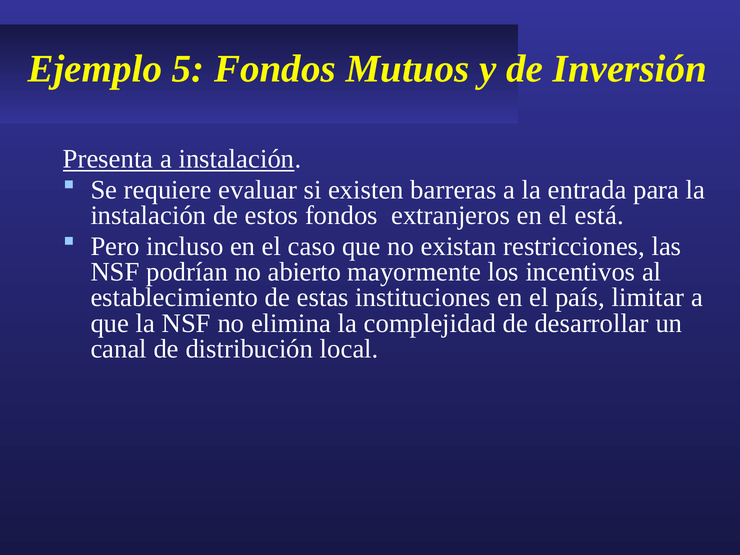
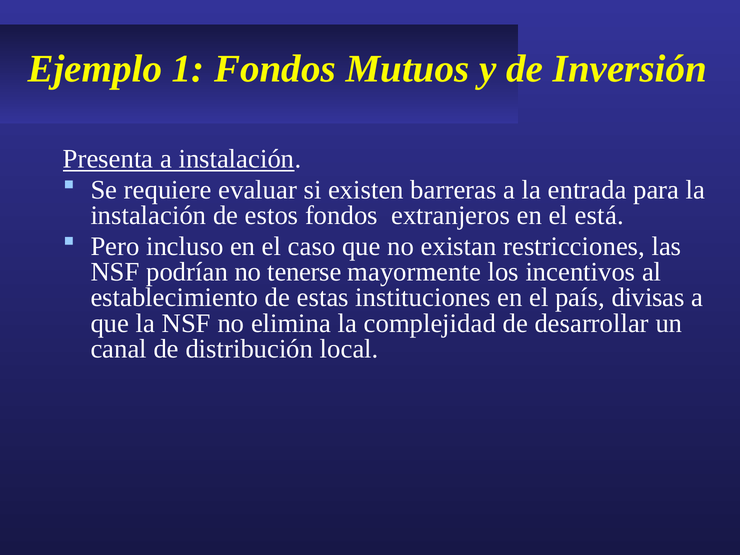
5: 5 -> 1
abierto: abierto -> tenerse
limitar: limitar -> divisas
